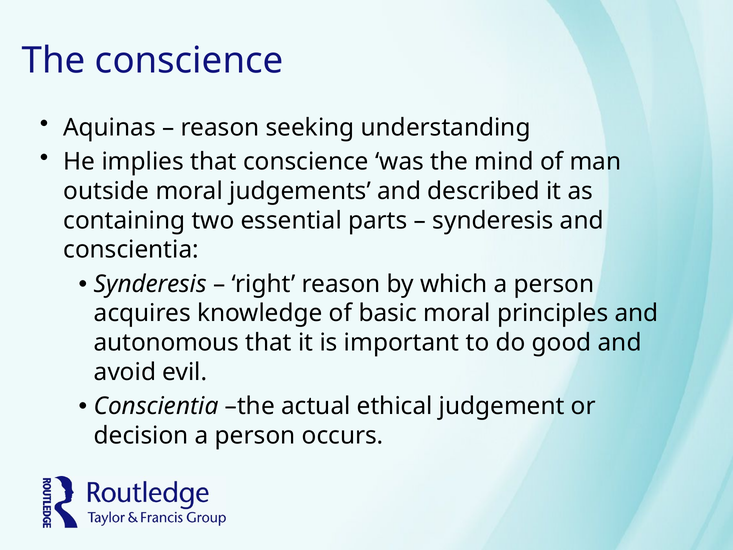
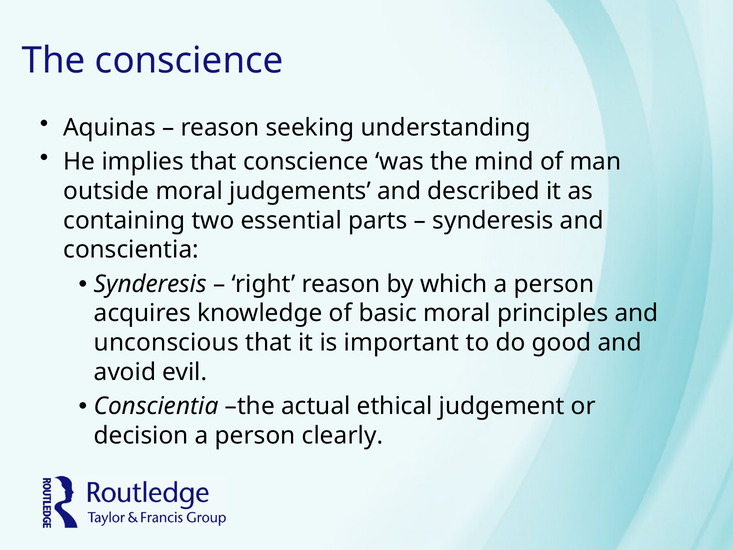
autonomous: autonomous -> unconscious
occurs: occurs -> clearly
